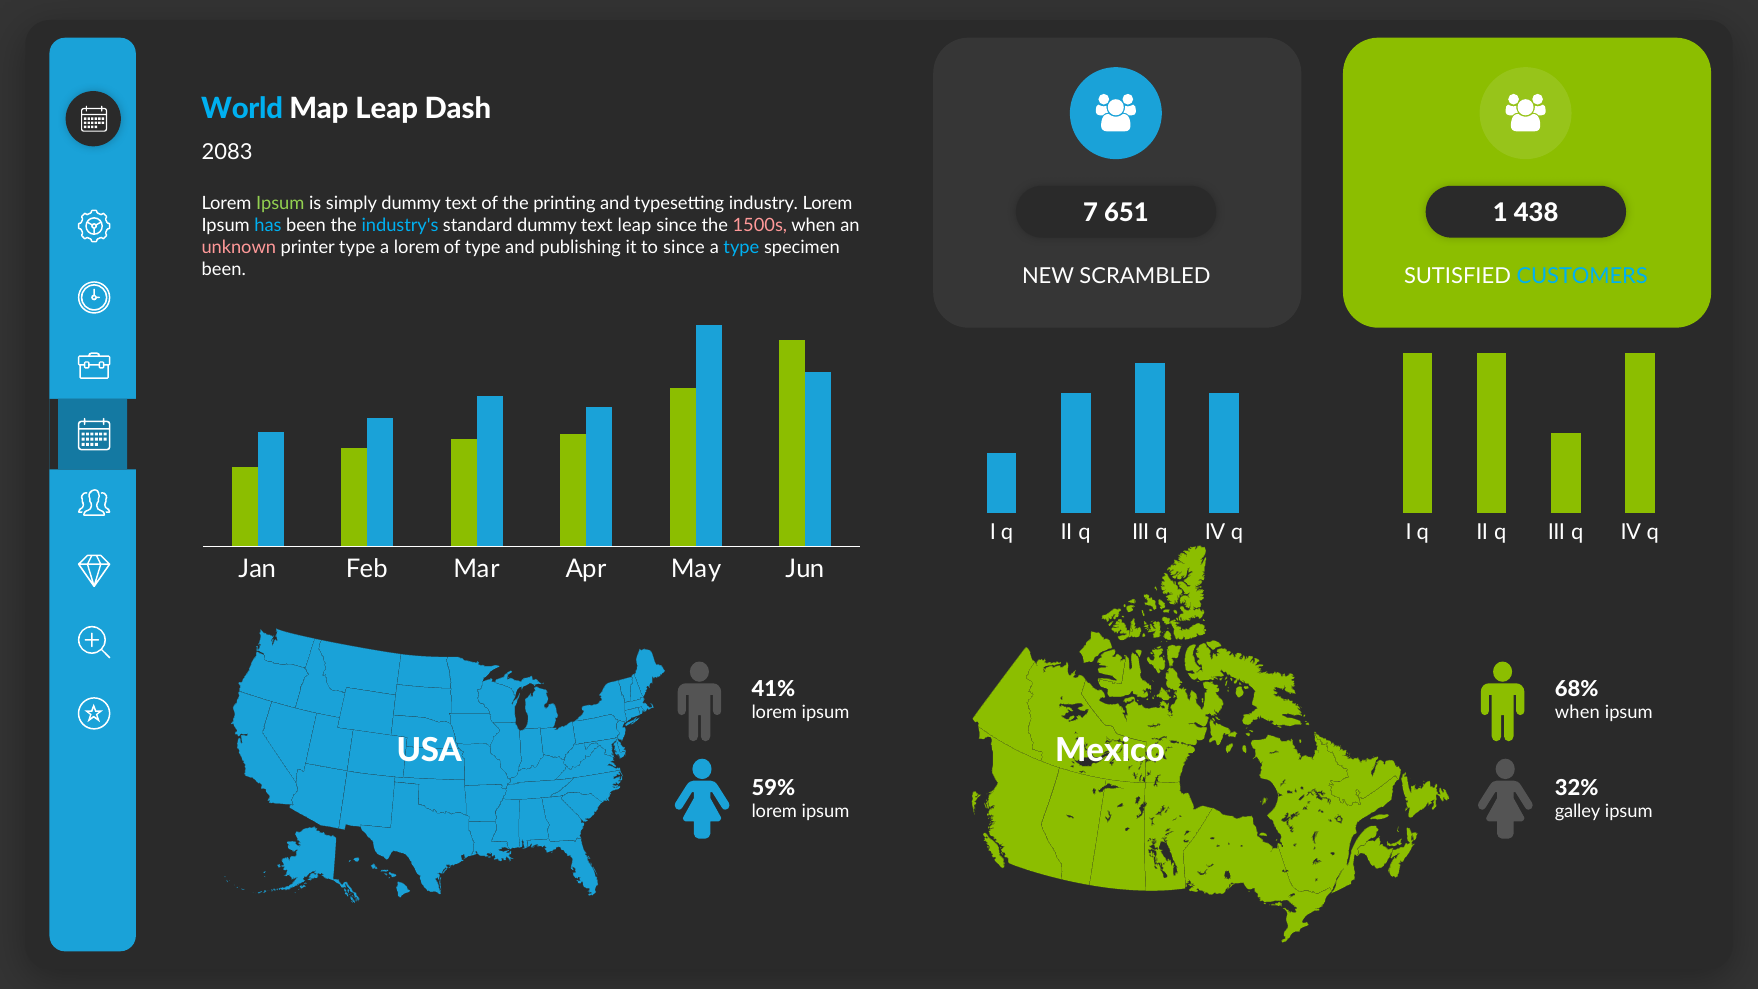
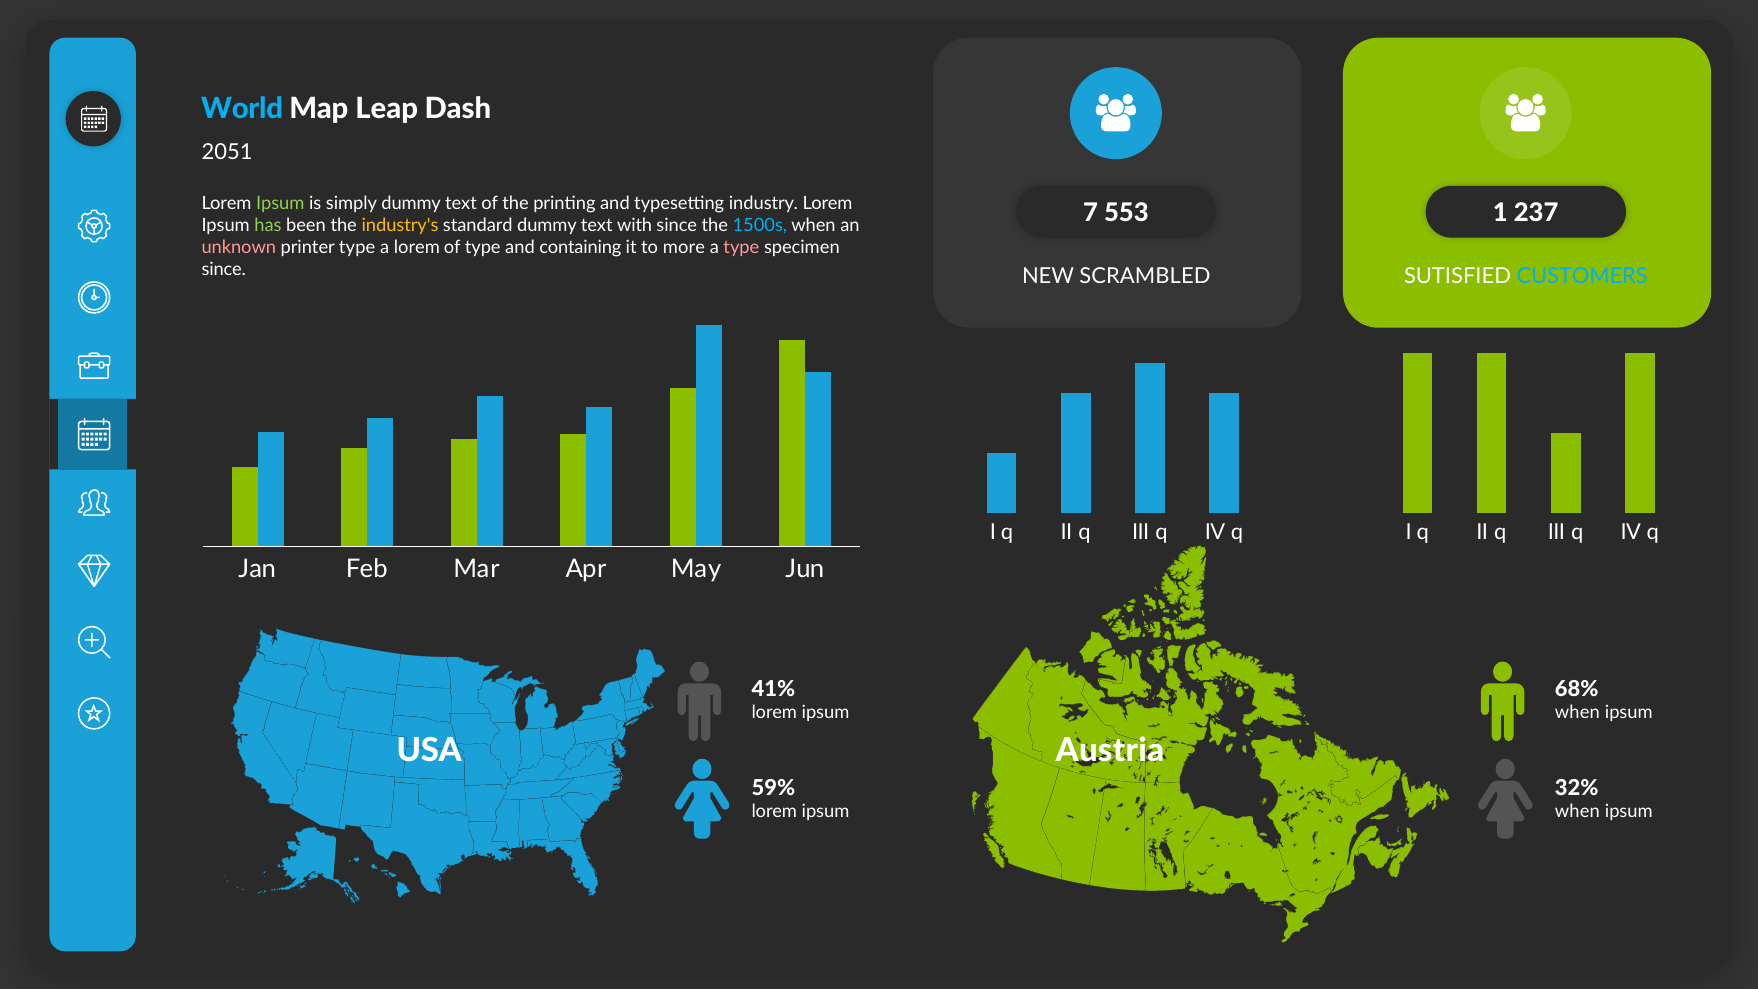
2083: 2083 -> 2051
651: 651 -> 553
438: 438 -> 237
has colour: light blue -> light green
industry's colour: light blue -> yellow
text leap: leap -> with
1500s colour: pink -> light blue
publishing: publishing -> containing
to since: since -> more
type at (741, 248) colour: light blue -> pink
been at (224, 270): been -> since
Mexico: Mexico -> Austria
galley at (1578, 812): galley -> when
